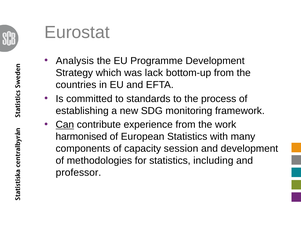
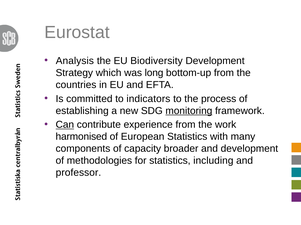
Programme: Programme -> Biodiversity
lack: lack -> long
standards: standards -> indicators
monitoring underline: none -> present
session: session -> broader
